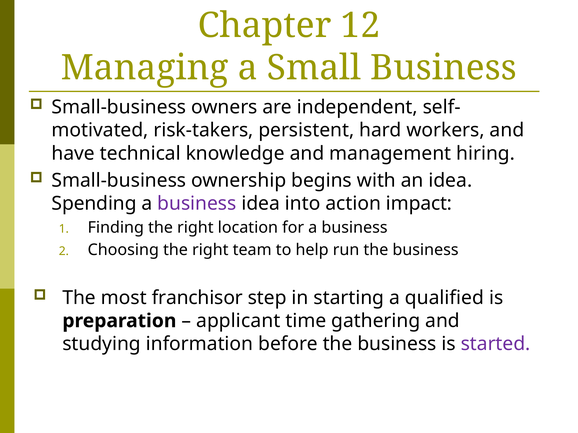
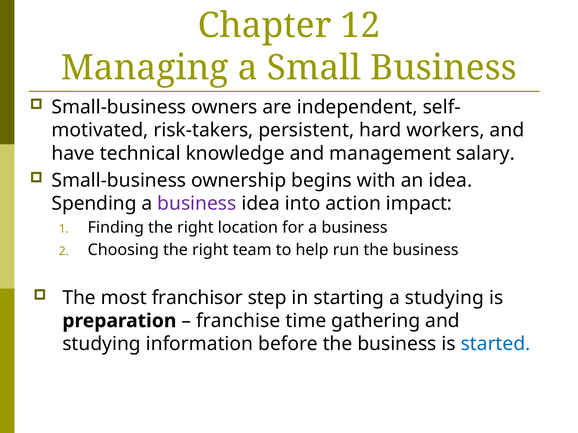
hiring: hiring -> salary
a qualified: qualified -> studying
applicant: applicant -> franchise
started colour: purple -> blue
